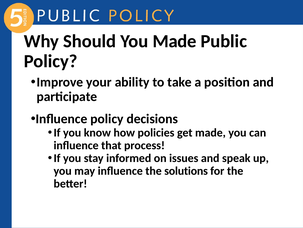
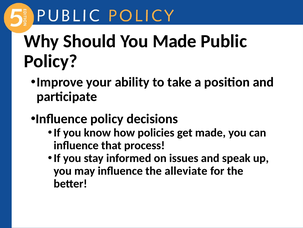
solutions: solutions -> alleviate
